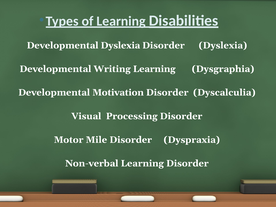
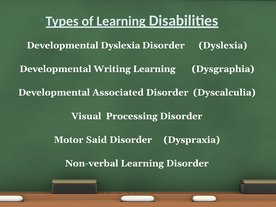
Motivation: Motivation -> Associated
Mile: Mile -> Said
